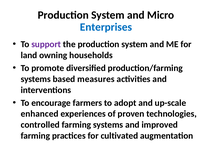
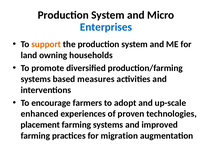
support colour: purple -> orange
controlled: controlled -> placement
cultivated: cultivated -> migration
